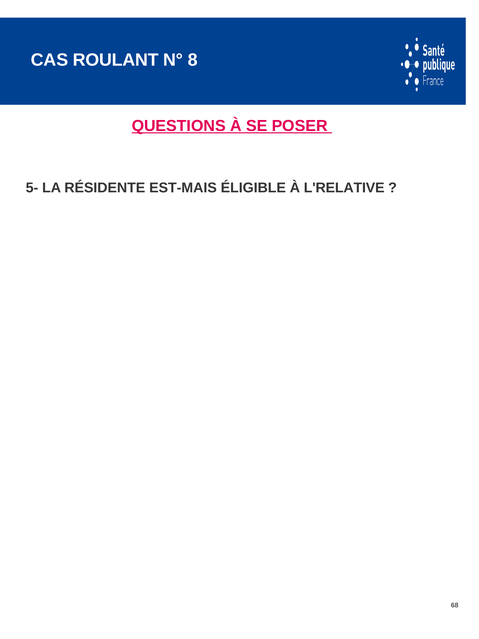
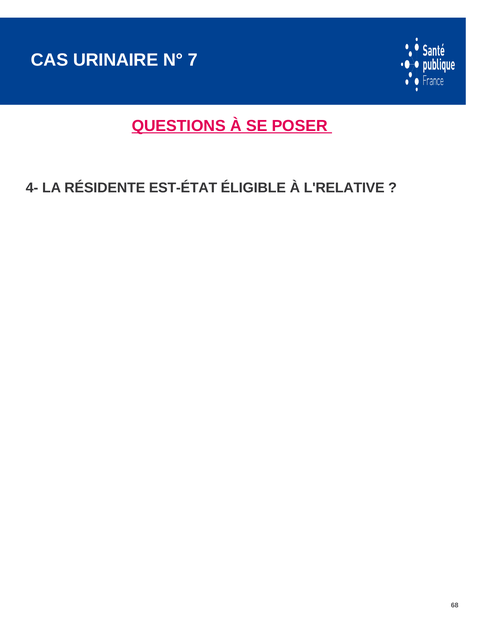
ROULANT: ROULANT -> URINAIRE
8: 8 -> 7
5-: 5- -> 4-
EST-MAIS: EST-MAIS -> EST-ÉTAT
